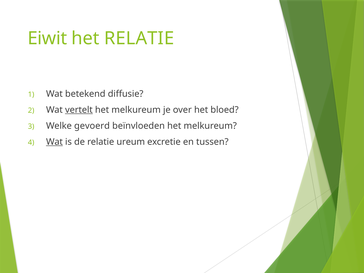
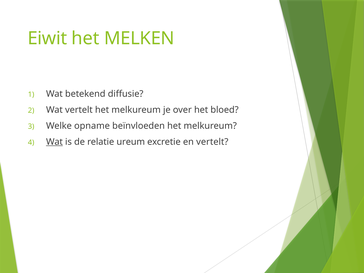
het RELATIE: RELATIE -> MELKEN
vertelt at (79, 110) underline: present -> none
gevoerd: gevoerd -> opname
en tussen: tussen -> vertelt
